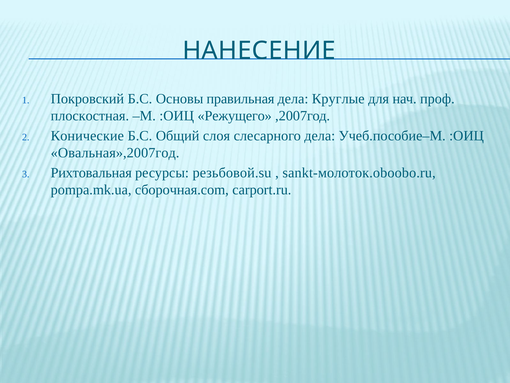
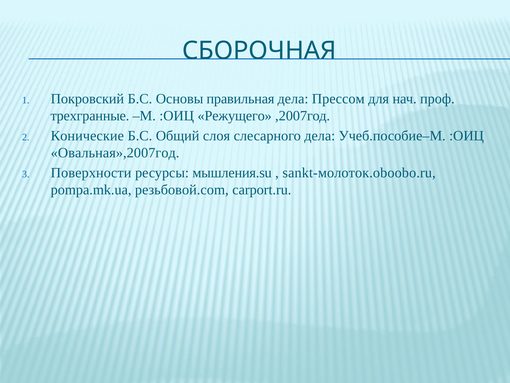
НАНЕСЕНИЕ: НАНЕСЕНИЕ -> СБОРОЧНАЯ
Круглые: Круглые -> Прессом
плоскостная: плоскостная -> трехгранные
Рихтовальная: Рихтовальная -> Поверхности
резьбовой.su: резьбовой.su -> мышления.su
сборочная.com: сборочная.com -> резьбовой.com
